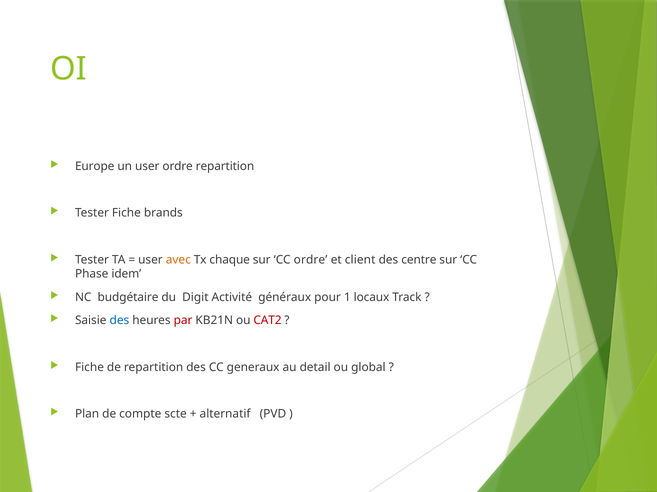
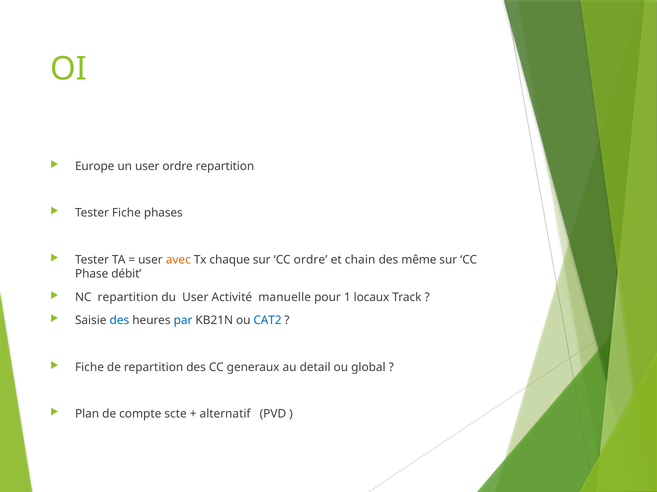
brands: brands -> phases
client: client -> chain
centre: centre -> même
idem: idem -> débit
NC budgétaire: budgétaire -> repartition
du Digit: Digit -> User
généraux: généraux -> manuelle
par colour: red -> blue
CAT2 colour: red -> blue
